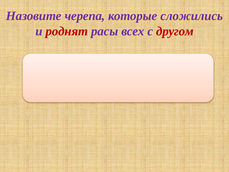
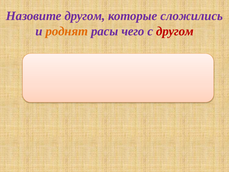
Назовите черепа: черепа -> другом
роднят colour: red -> orange
расы всех: всех -> чего
